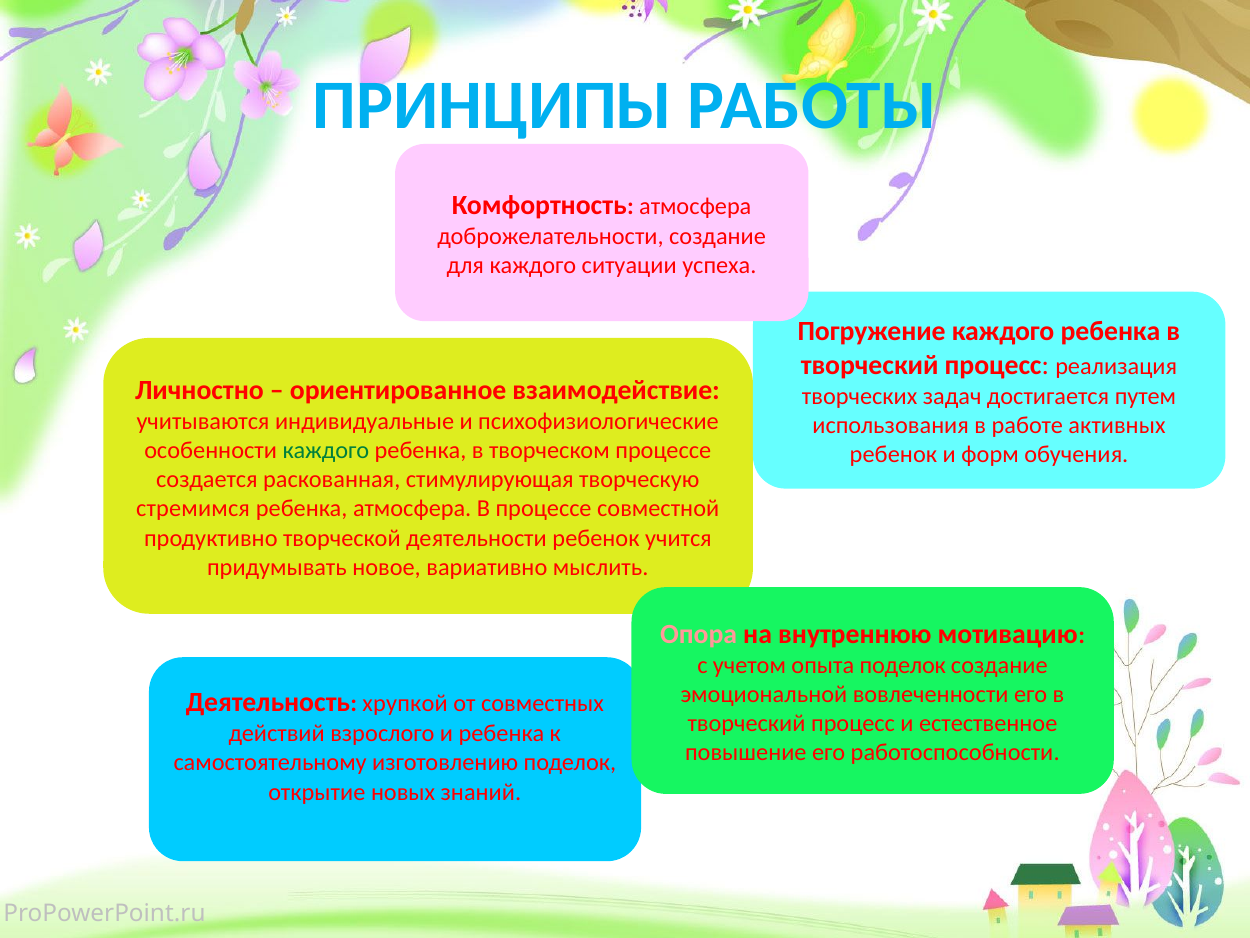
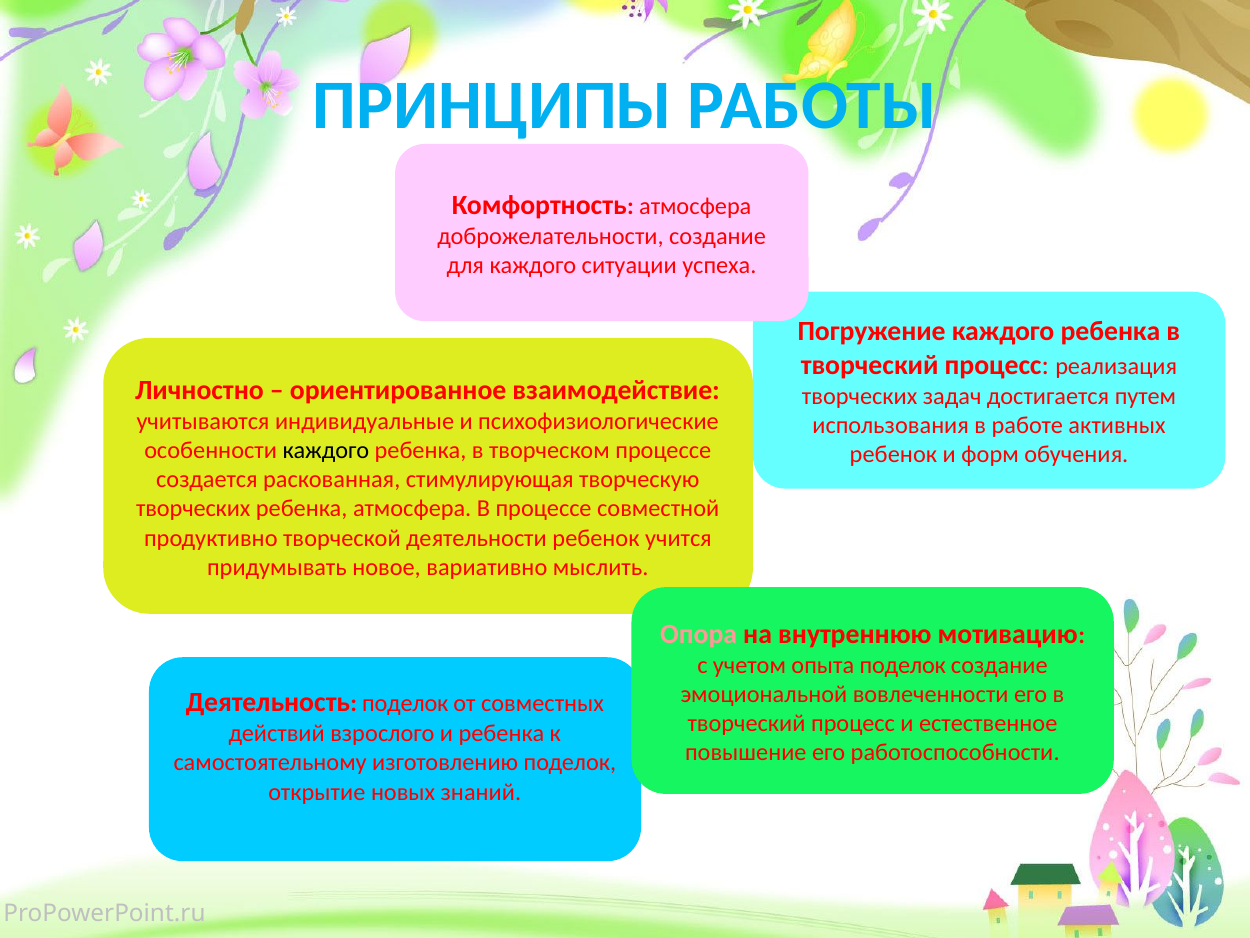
каждого at (326, 450) colour: green -> black
стремимся at (193, 509): стремимся -> творческих
Деятельность хрупкой: хрупкой -> поделок
